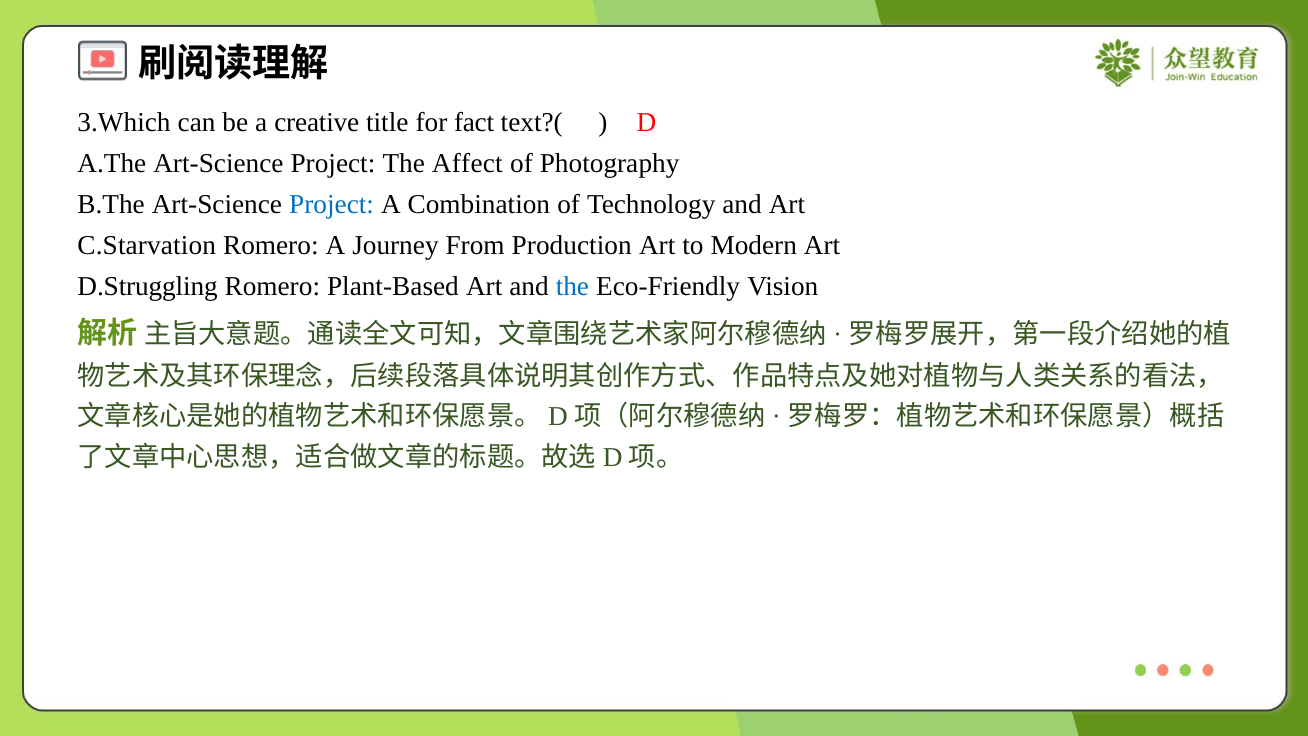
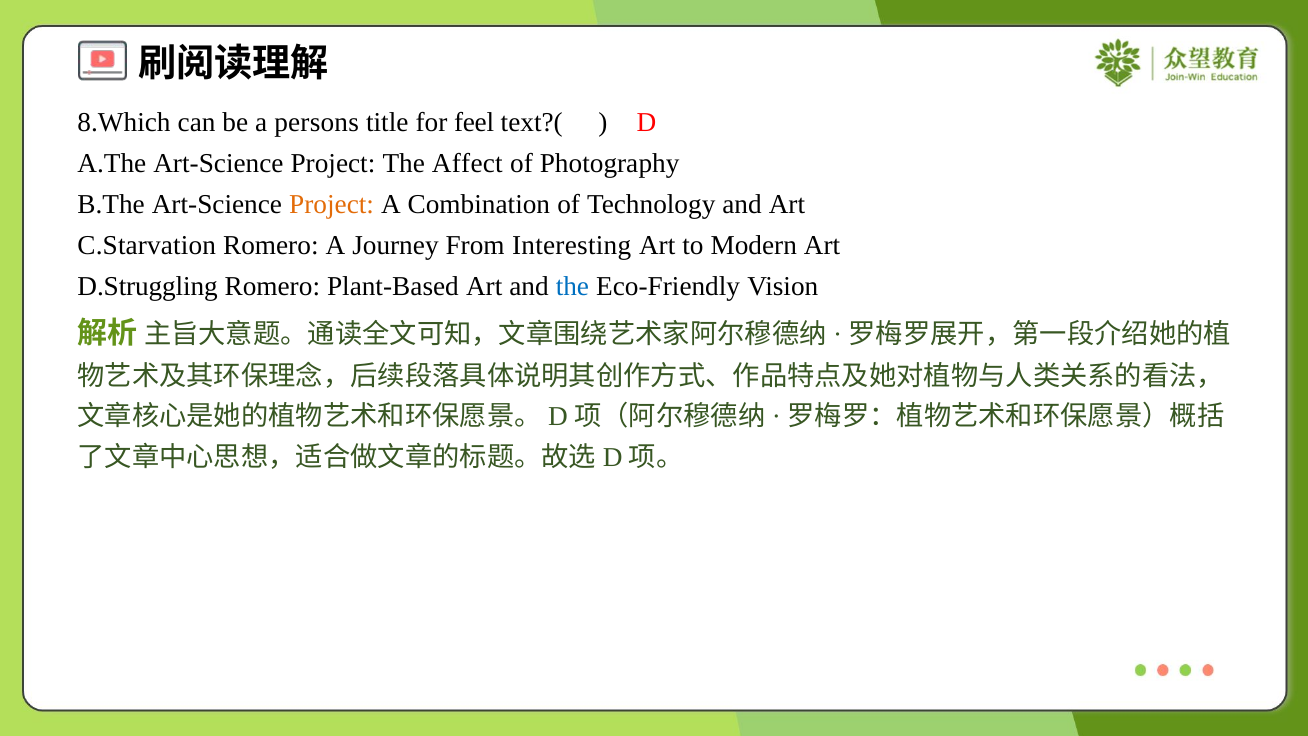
3.Which: 3.Which -> 8.Which
creative: creative -> persons
fact: fact -> feel
Project at (332, 204) colour: blue -> orange
Production: Production -> Interesting
